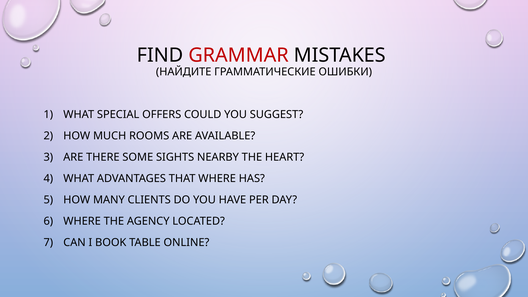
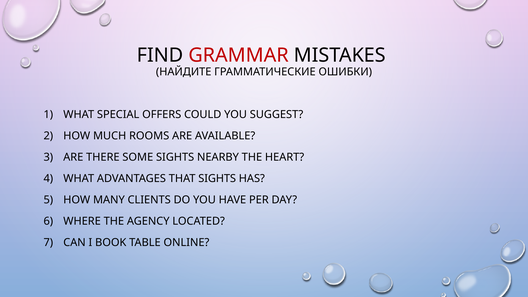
THAT WHERE: WHERE -> SIGHTS
